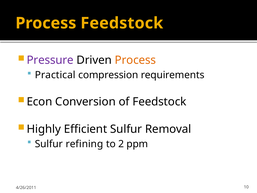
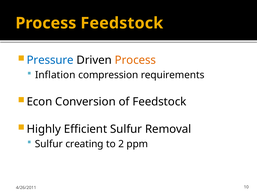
Pressure colour: purple -> blue
Practical: Practical -> Inflation
refining: refining -> creating
